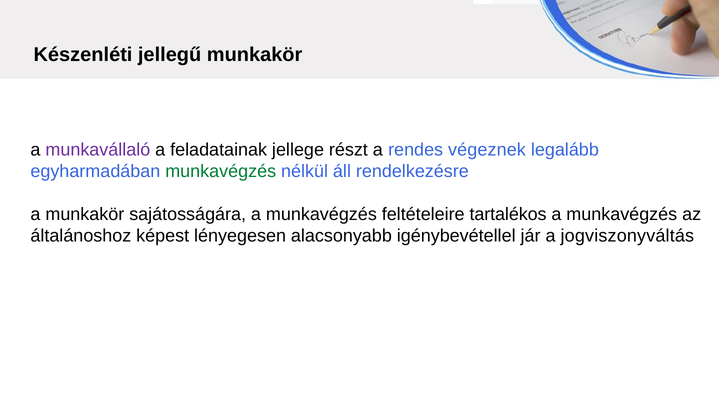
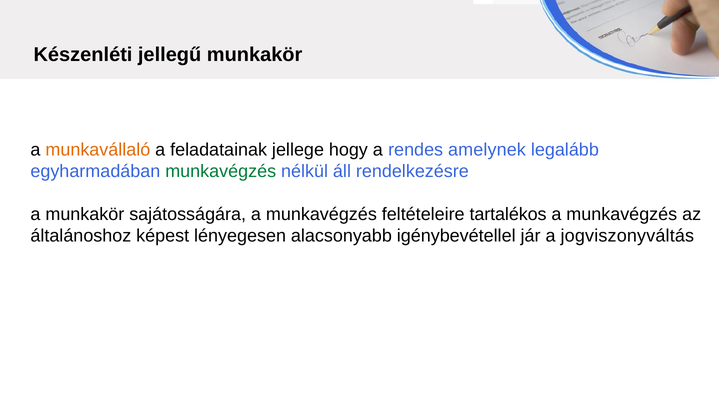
munkavállaló colour: purple -> orange
részt: részt -> hogy
végeznek: végeznek -> amelynek
